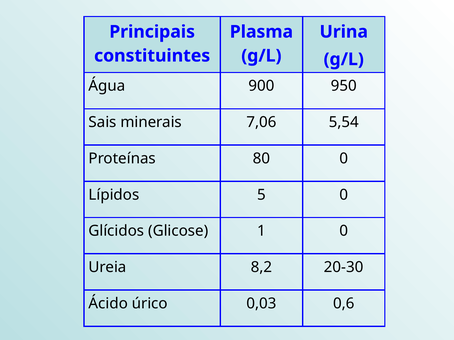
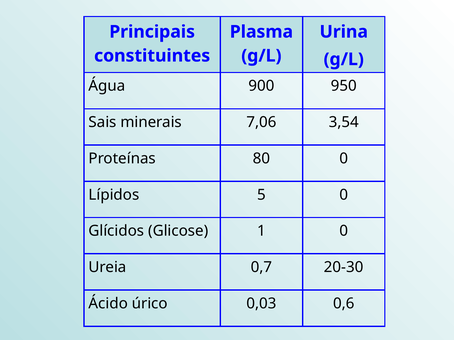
5,54: 5,54 -> 3,54
8,2: 8,2 -> 0,7
